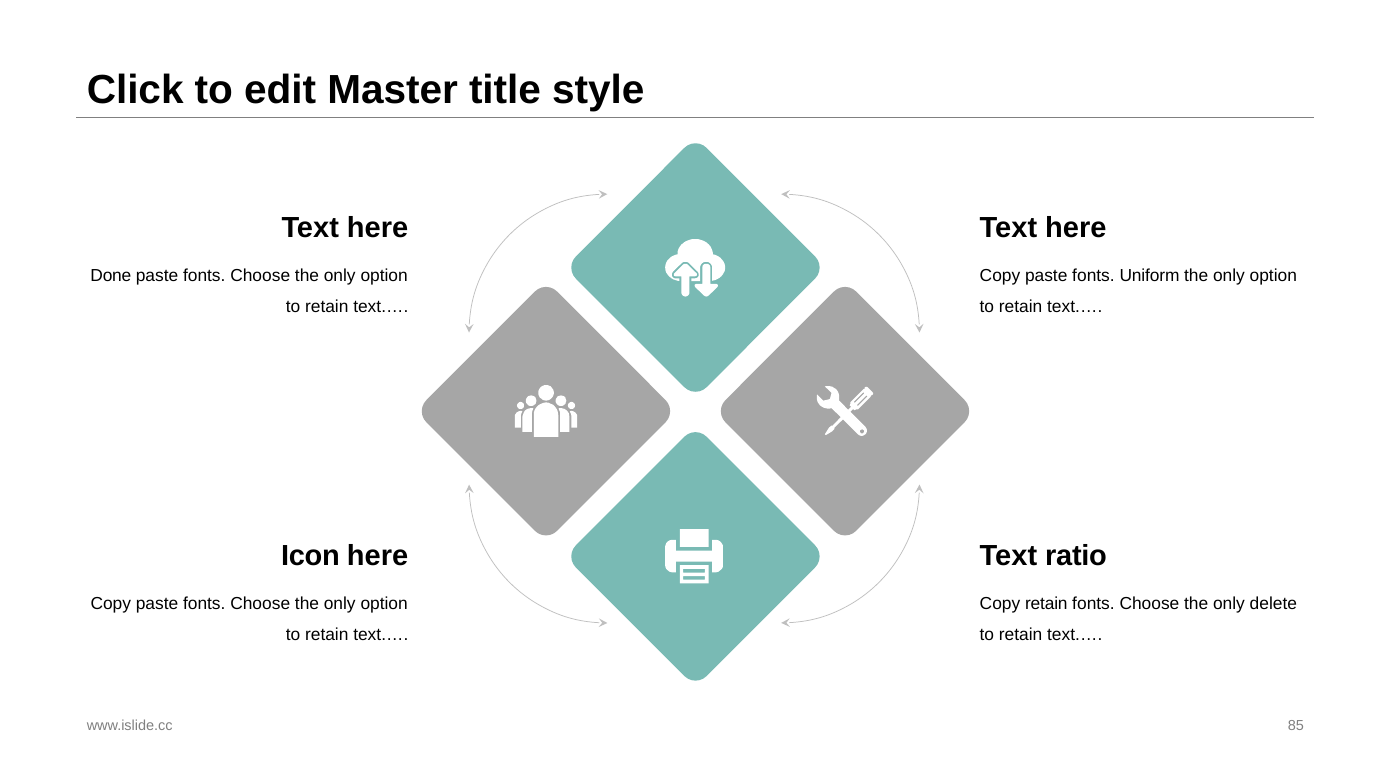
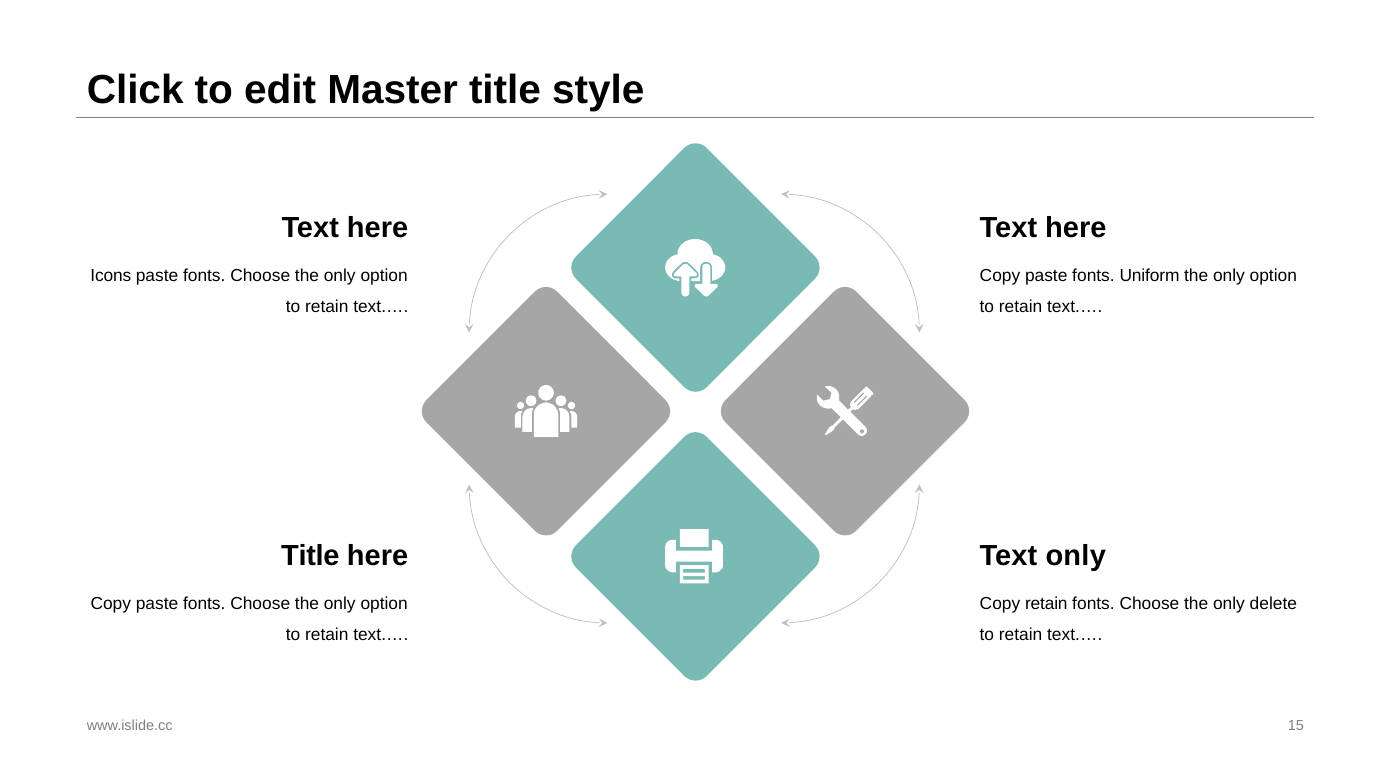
Done: Done -> Icons
Icon at (310, 556): Icon -> Title
Text ratio: ratio -> only
85: 85 -> 15
